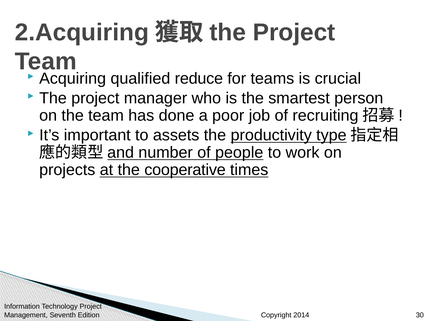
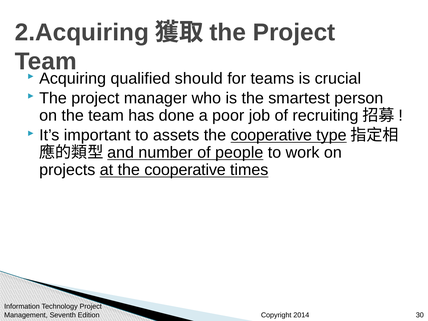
reduce: reduce -> should
productivity at (271, 135): productivity -> cooperative
